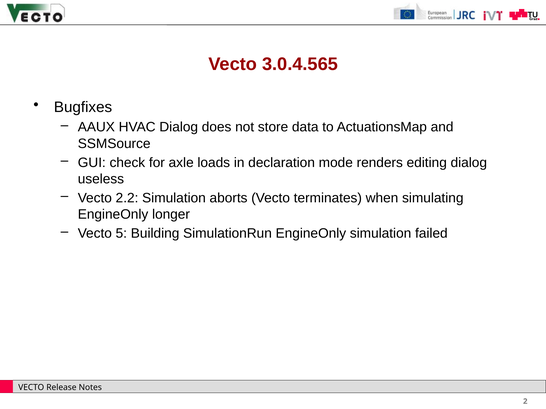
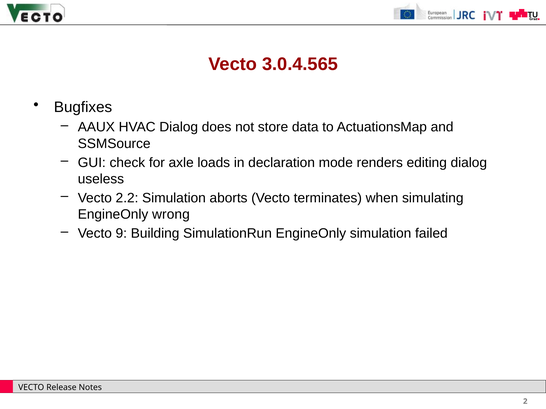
longer: longer -> wrong
5: 5 -> 9
